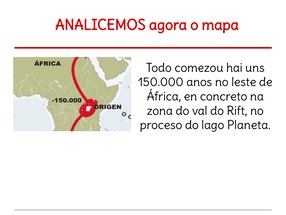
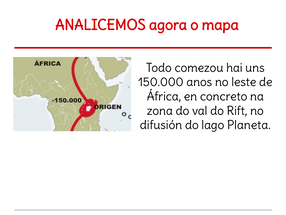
proceso: proceso -> difusión
